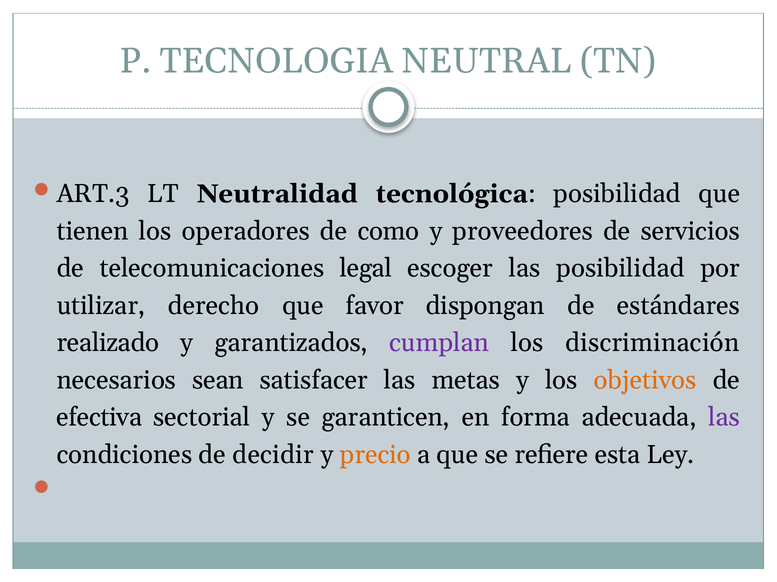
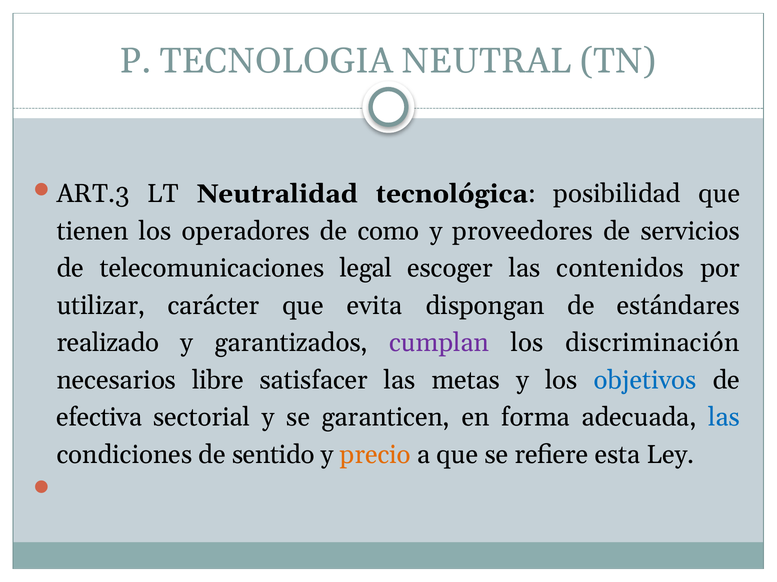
las posibilidad: posibilidad -> contenidos
derecho: derecho -> carácter
favor: favor -> evita
sean: sean -> libre
objetivos colour: orange -> blue
las at (724, 418) colour: purple -> blue
decidir: decidir -> sentido
